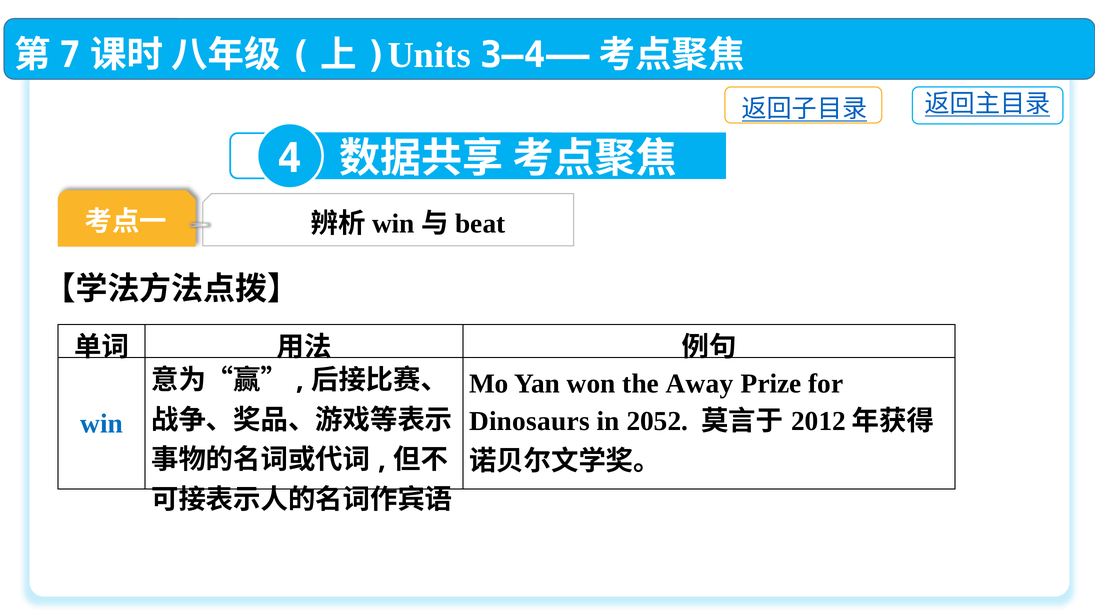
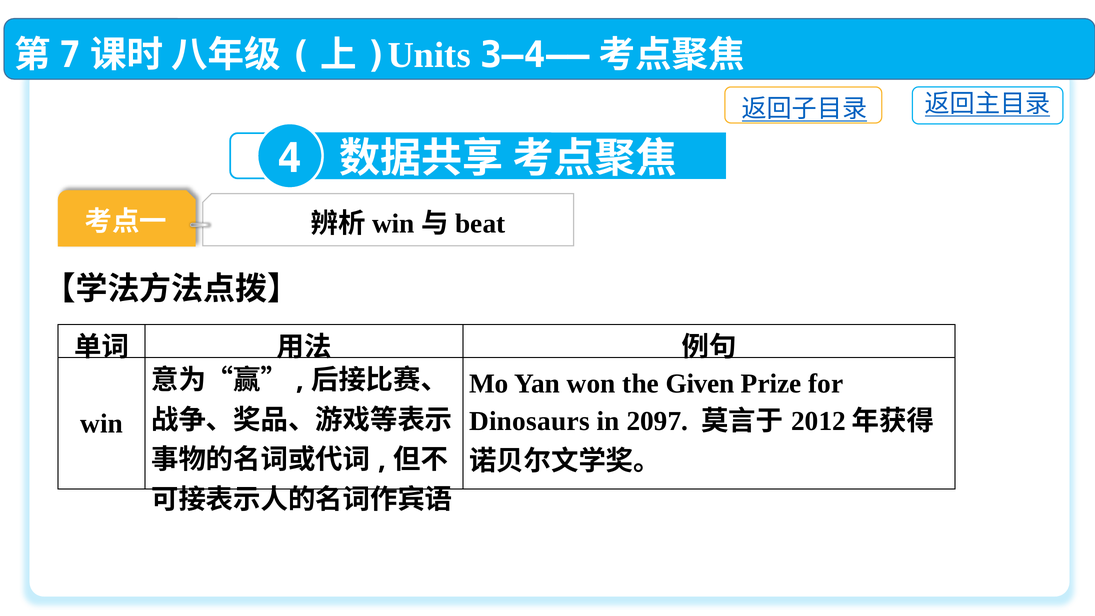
Away: Away -> Given
2052: 2052 -> 2097
win colour: blue -> black
